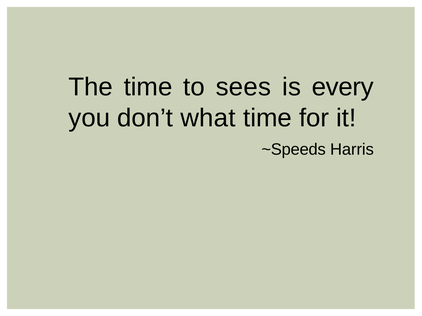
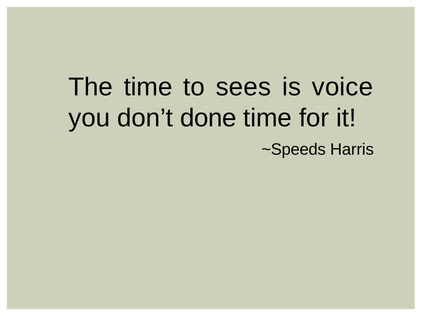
every: every -> voice
what: what -> done
